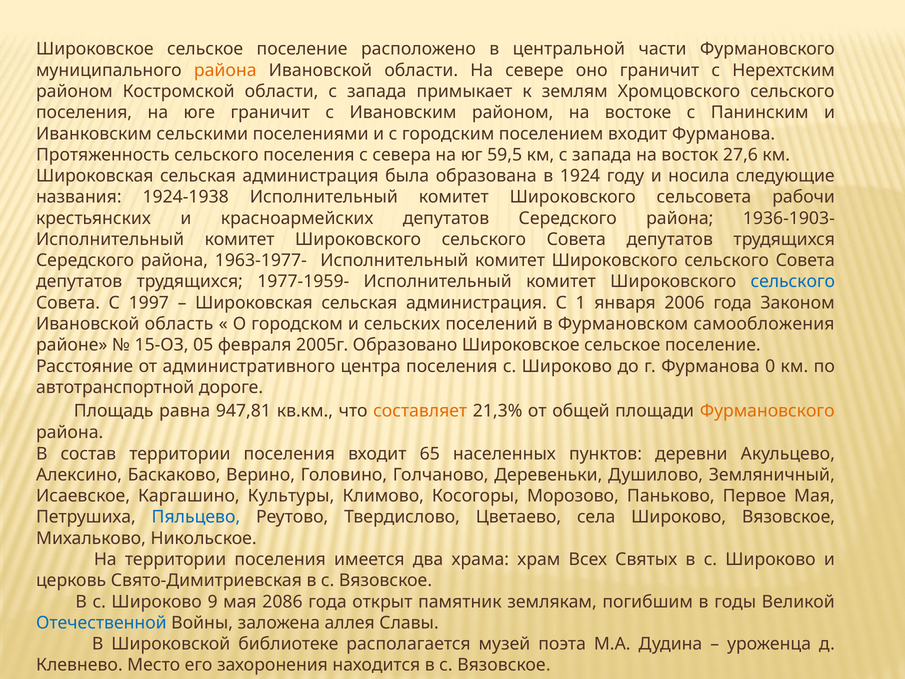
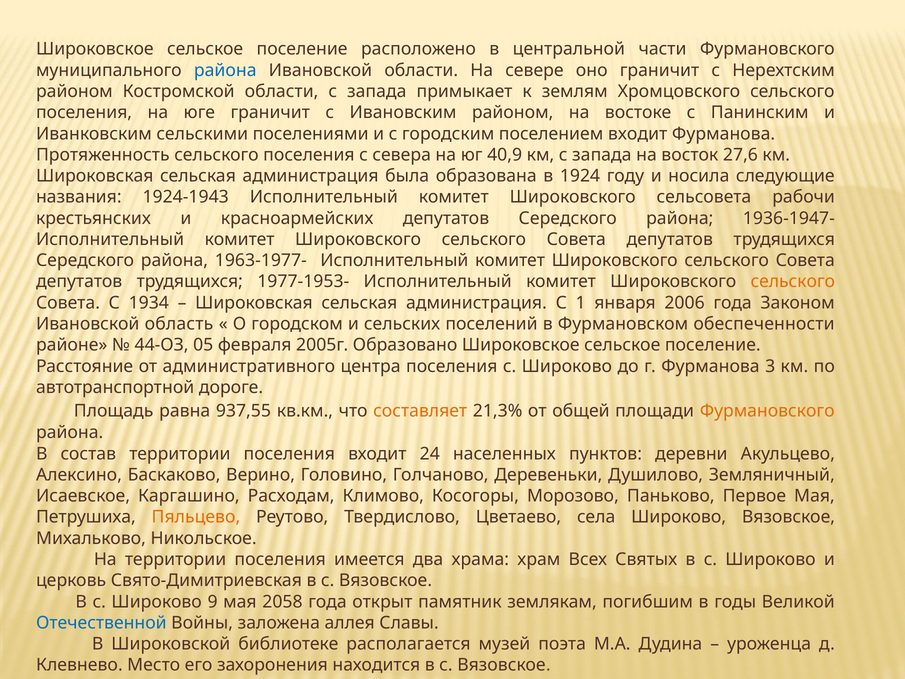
района at (225, 70) colour: orange -> blue
59,5: 59,5 -> 40,9
1924-1938: 1924-1938 -> 1924-1943
1936-1903-: 1936-1903- -> 1936-1947-
1977-1959-: 1977-1959- -> 1977-1953-
сельского at (793, 282) colour: blue -> orange
1997: 1997 -> 1934
самообложения: самообложения -> обеспеченности
15-ОЗ: 15-ОЗ -> 44-ОЗ
0: 0 -> 3
947,81: 947,81 -> 937,55
65: 65 -> 24
Культуры: Культуры -> Расходам
Пяльцево colour: blue -> orange
2086: 2086 -> 2058
